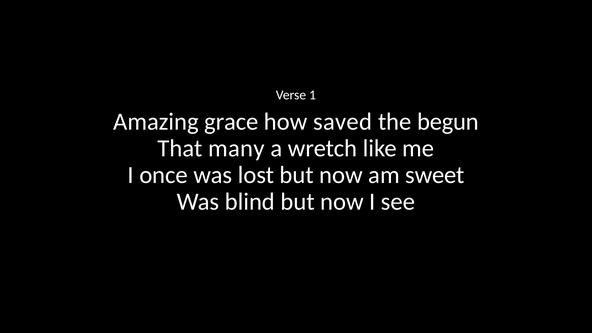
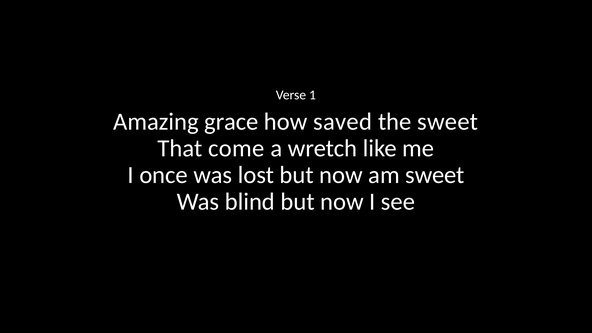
the begun: begun -> sweet
many: many -> come
